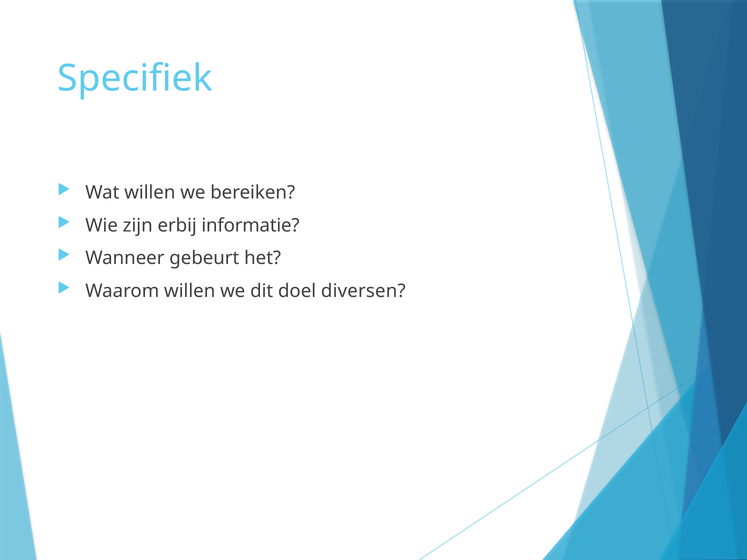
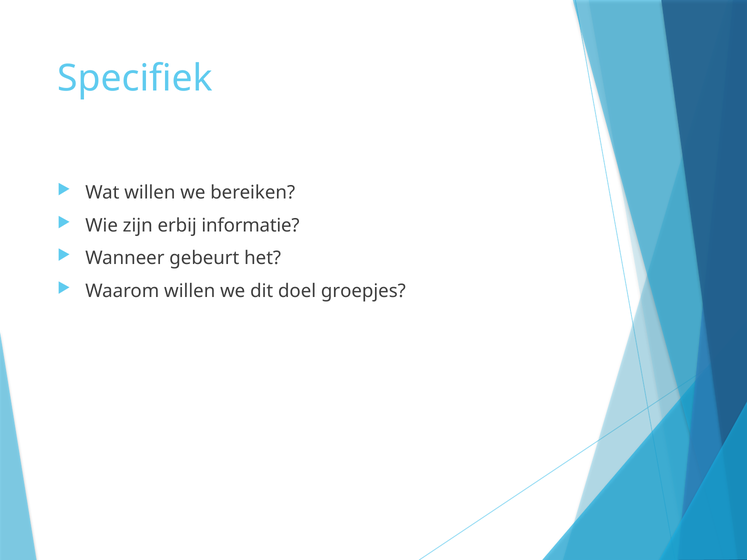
diversen: diversen -> groepjes
